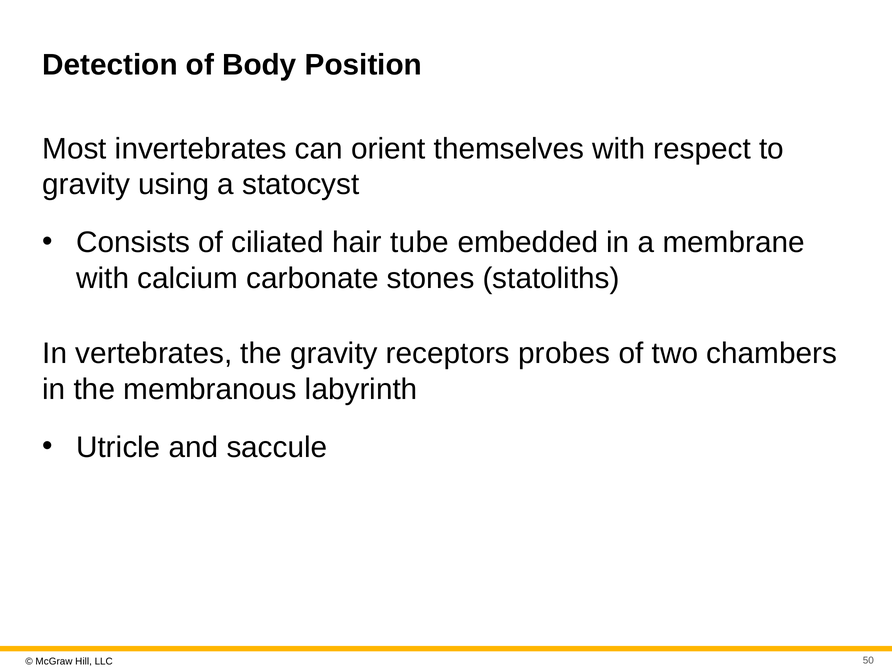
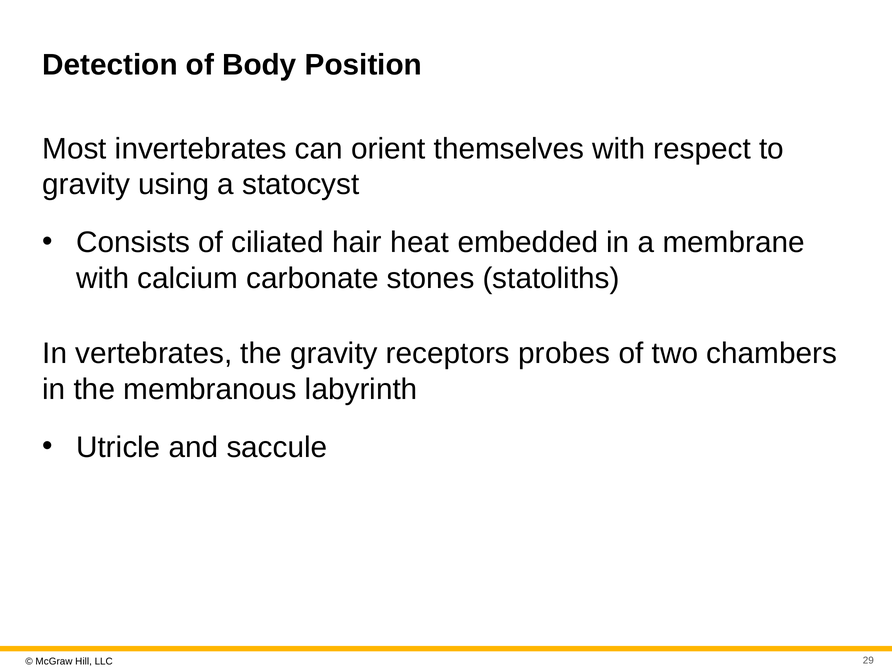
tube: tube -> heat
50: 50 -> 29
